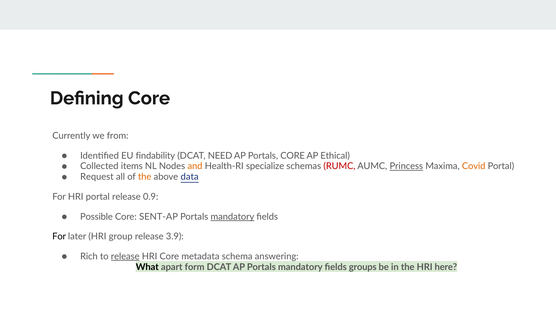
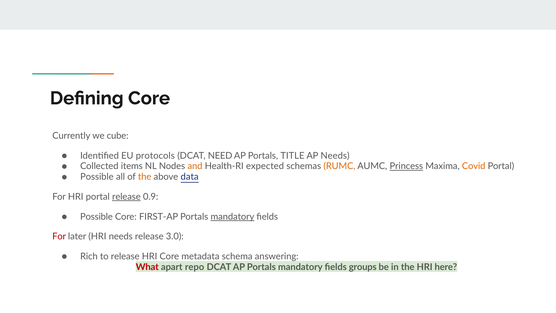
from: from -> cube
findability: findability -> protocols
Portals CORE: CORE -> TITLE
AP Ethical: Ethical -> Needs
specialize: specialize -> expected
RUMC colour: red -> orange
Request at (97, 177): Request -> Possible
release at (126, 197) underline: none -> present
SENT-AP: SENT-AP -> FIRST-AP
For at (59, 236) colour: black -> red
HRI group: group -> needs
3.9: 3.9 -> 3.0
release at (125, 256) underline: present -> none
What colour: black -> red
form: form -> repo
